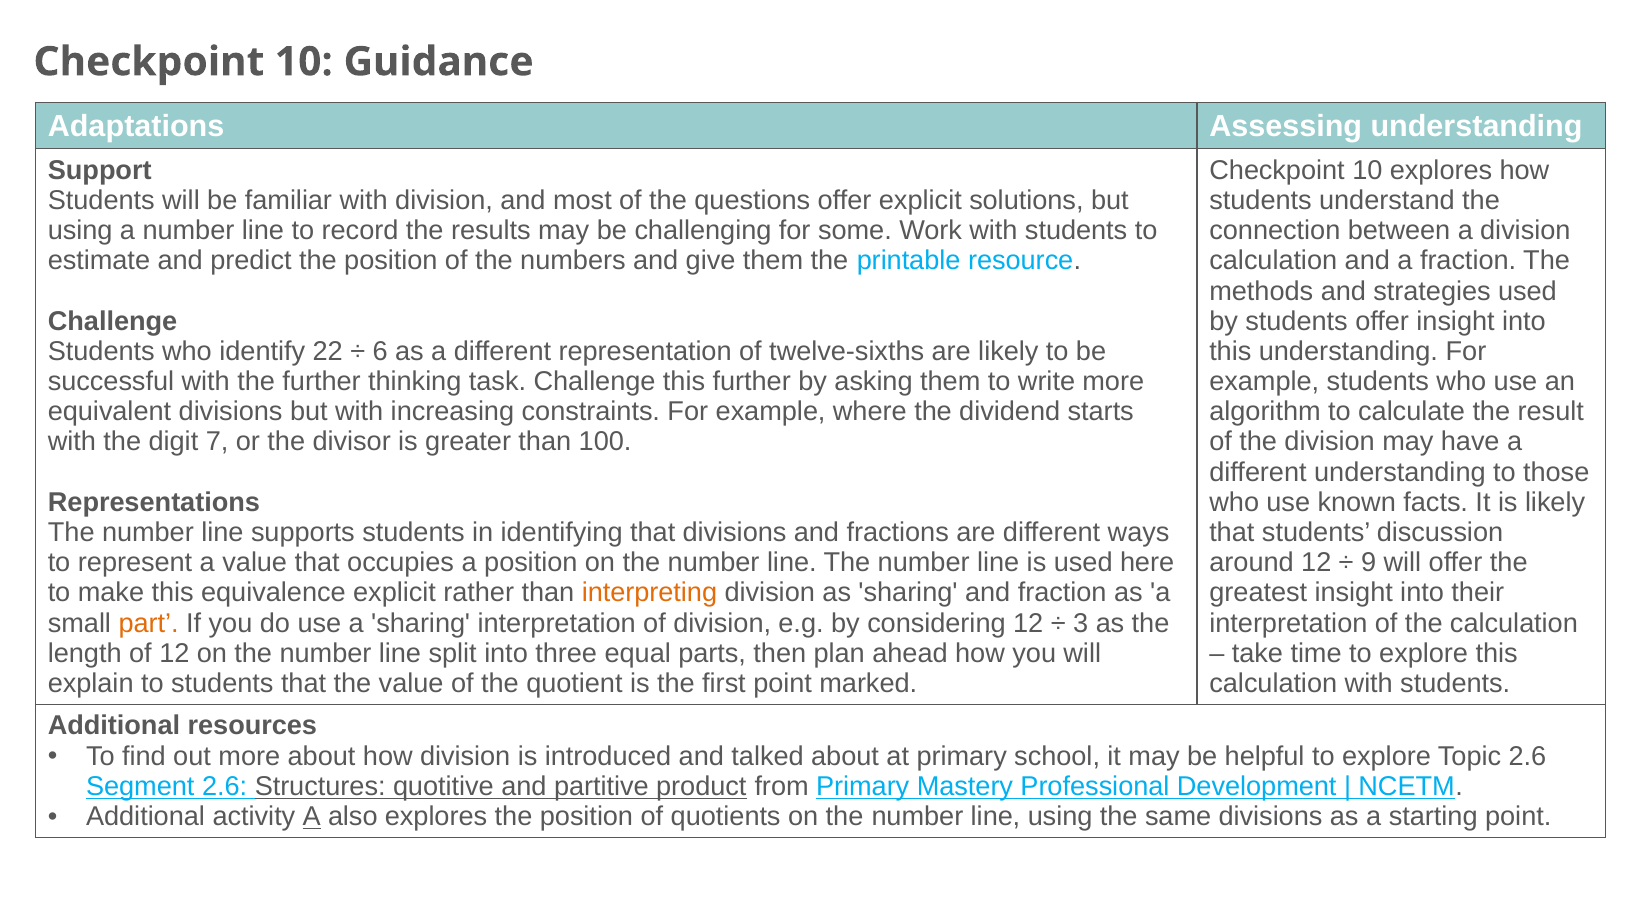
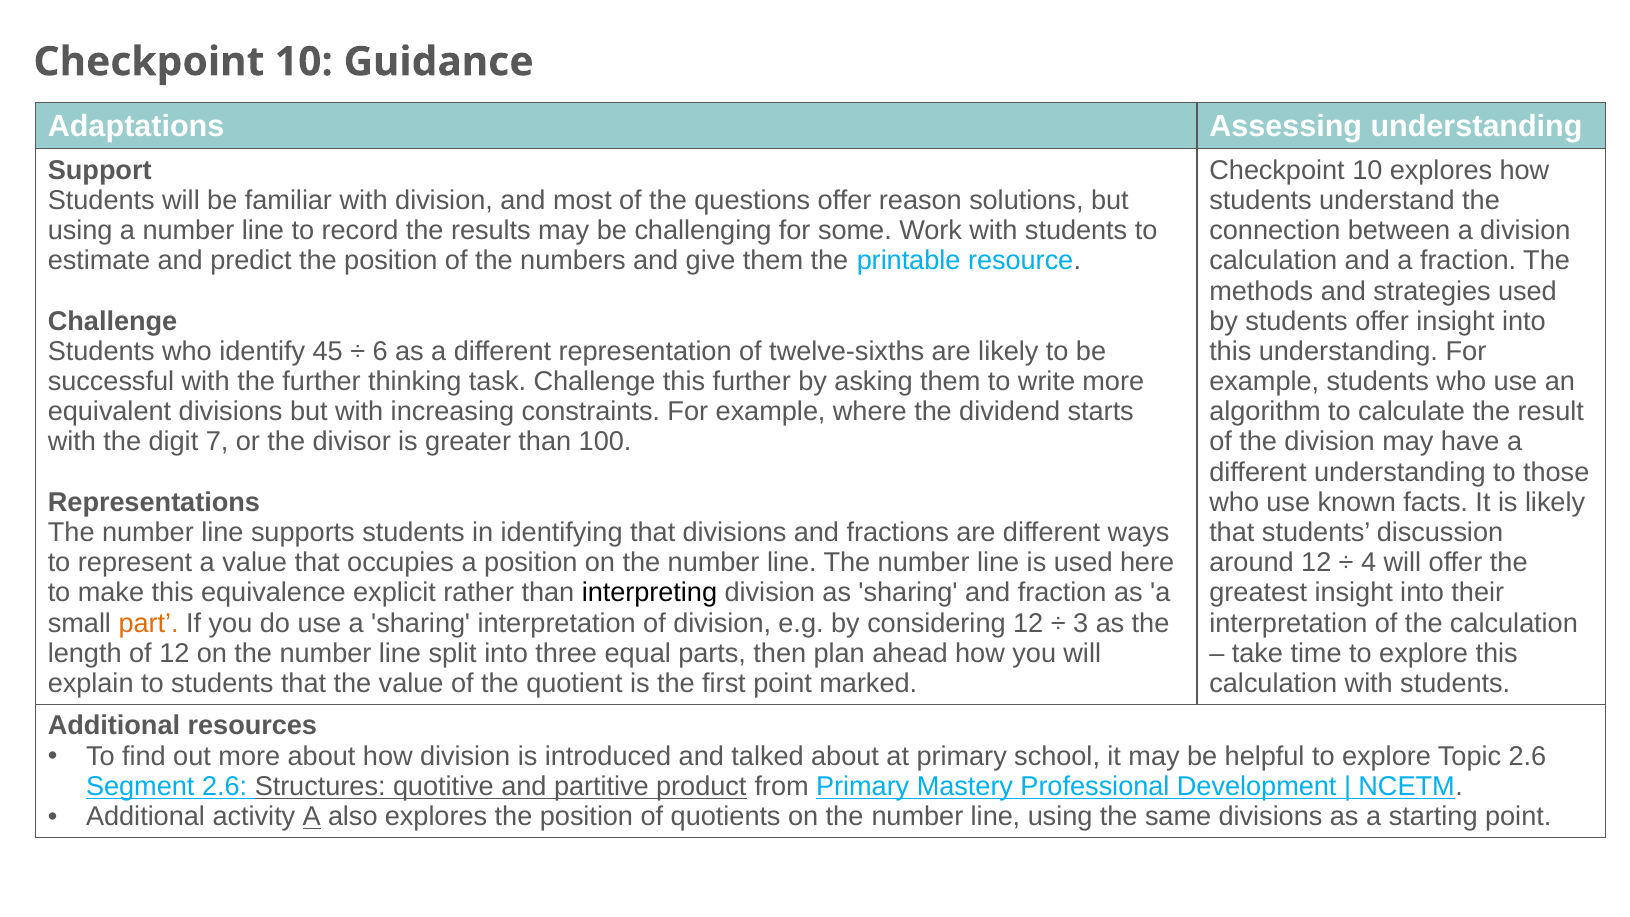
offer explicit: explicit -> reason
22: 22 -> 45
9: 9 -> 4
interpreting colour: orange -> black
